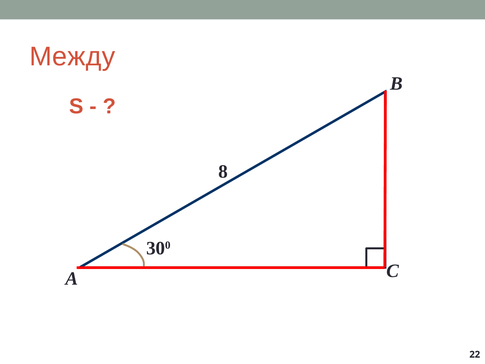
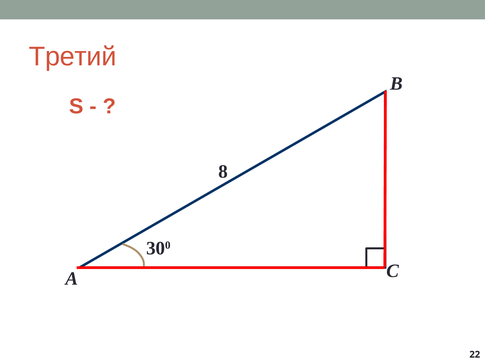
Между: Между -> Третий
